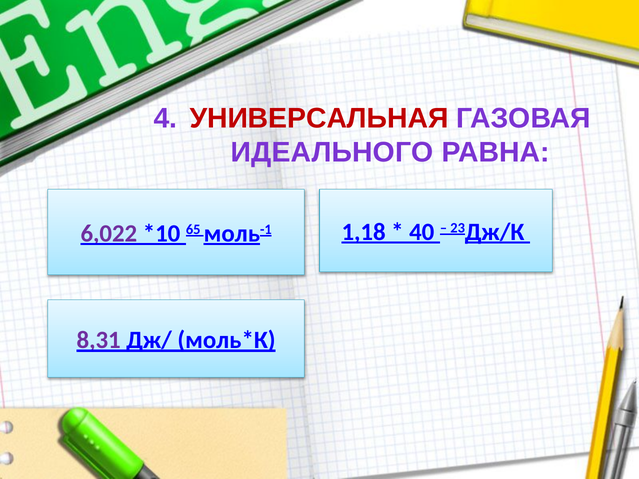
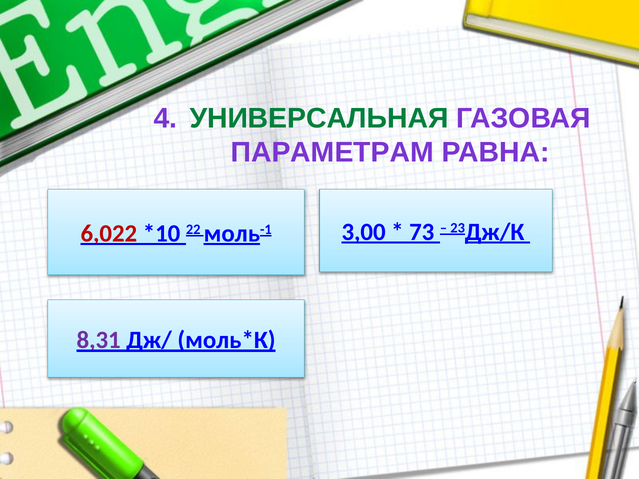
УНИВЕРСАЛЬНАЯ colour: red -> green
ИДЕАЛЬНОГО: ИДЕАЛЬНОГО -> ПАРАМЕТРАМ
1,18: 1,18 -> 3,00
40: 40 -> 73
6,022 colour: purple -> red
65: 65 -> 22
